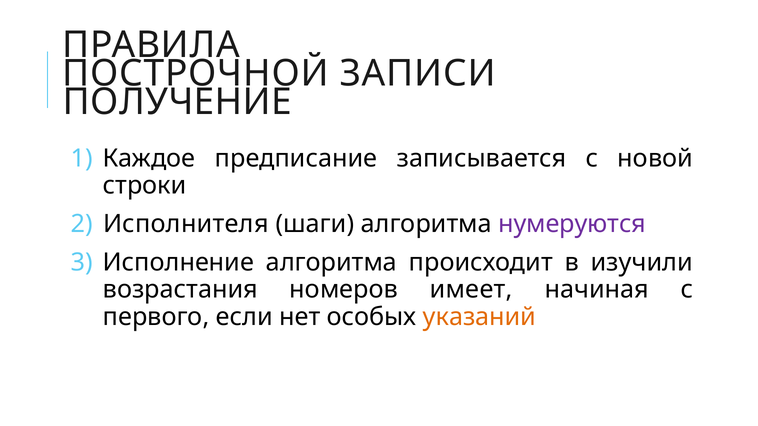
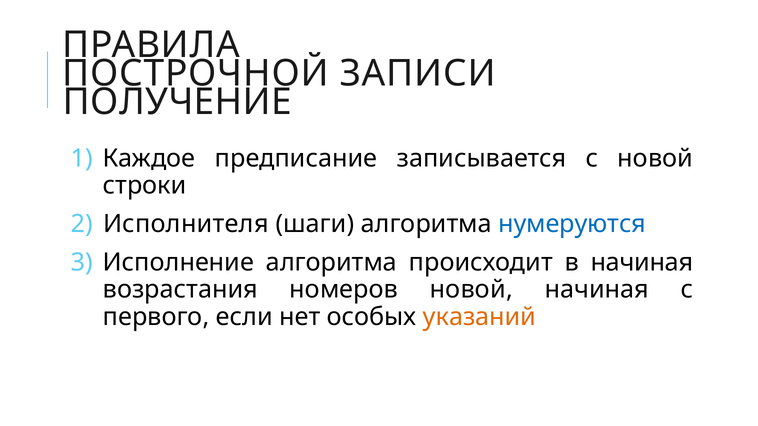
нумеруются colour: purple -> blue
в изучили: изучили -> начиная
номеров имеет: имеет -> новой
